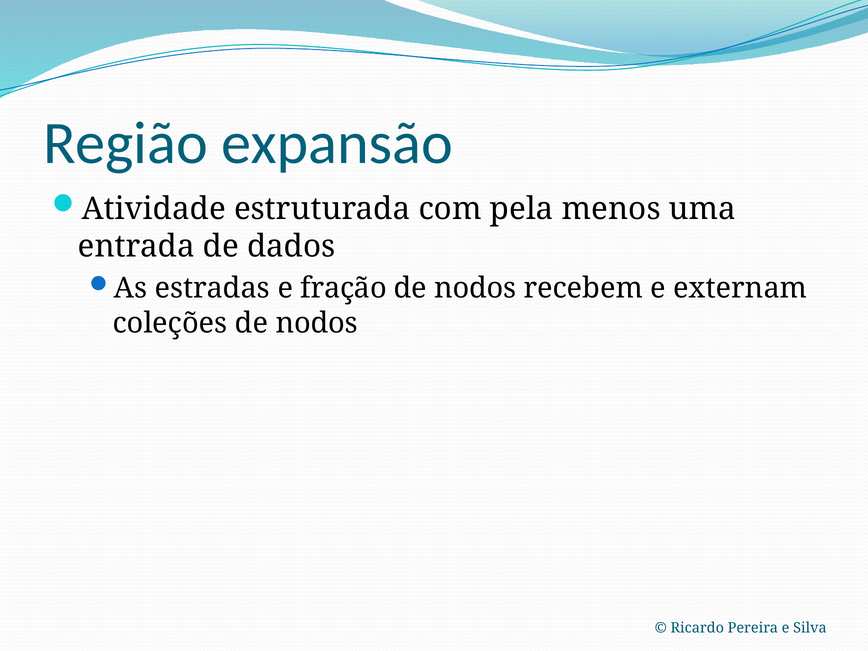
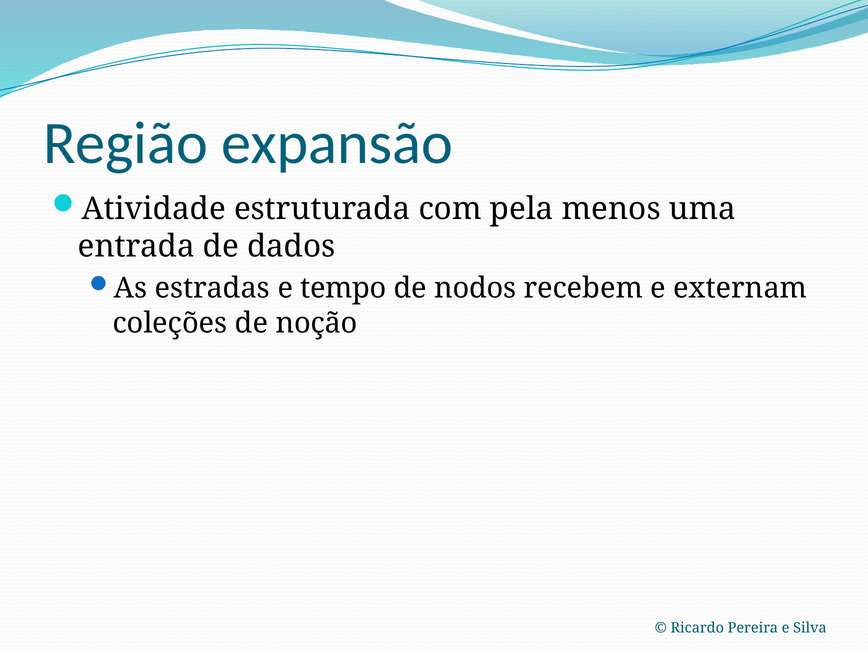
fração: fração -> tempo
coleções de nodos: nodos -> noção
